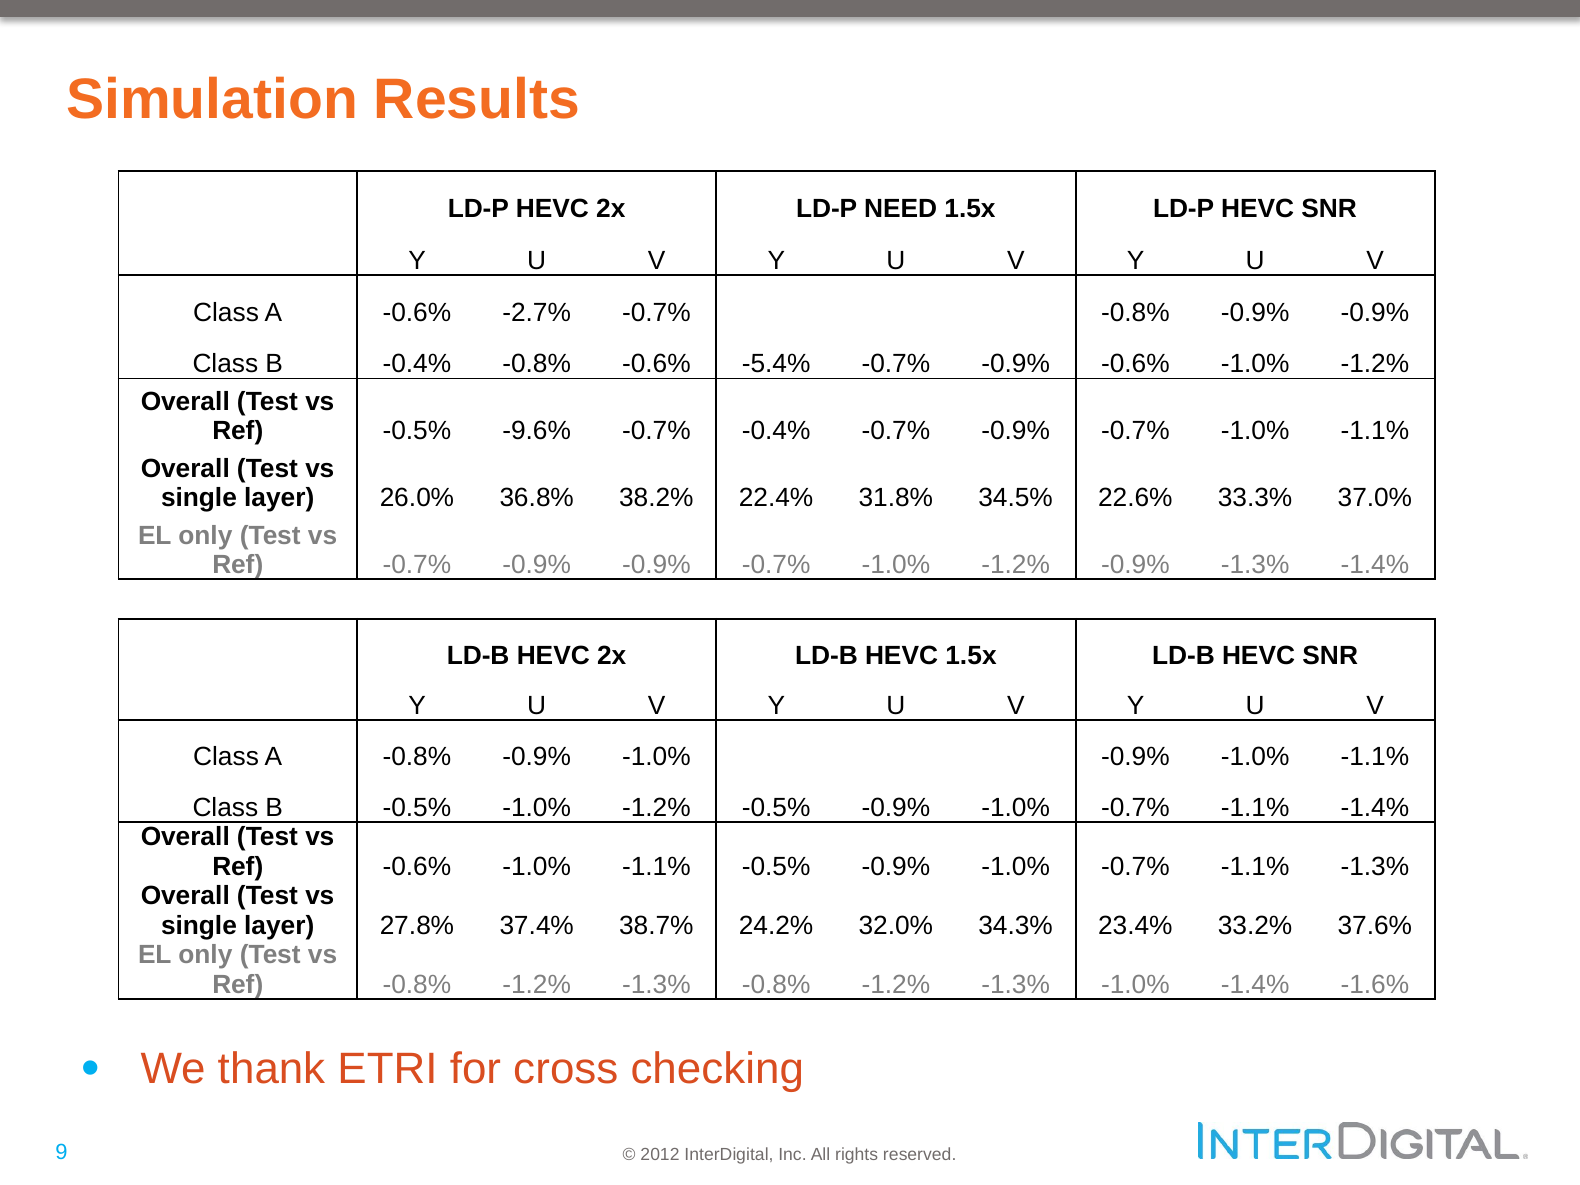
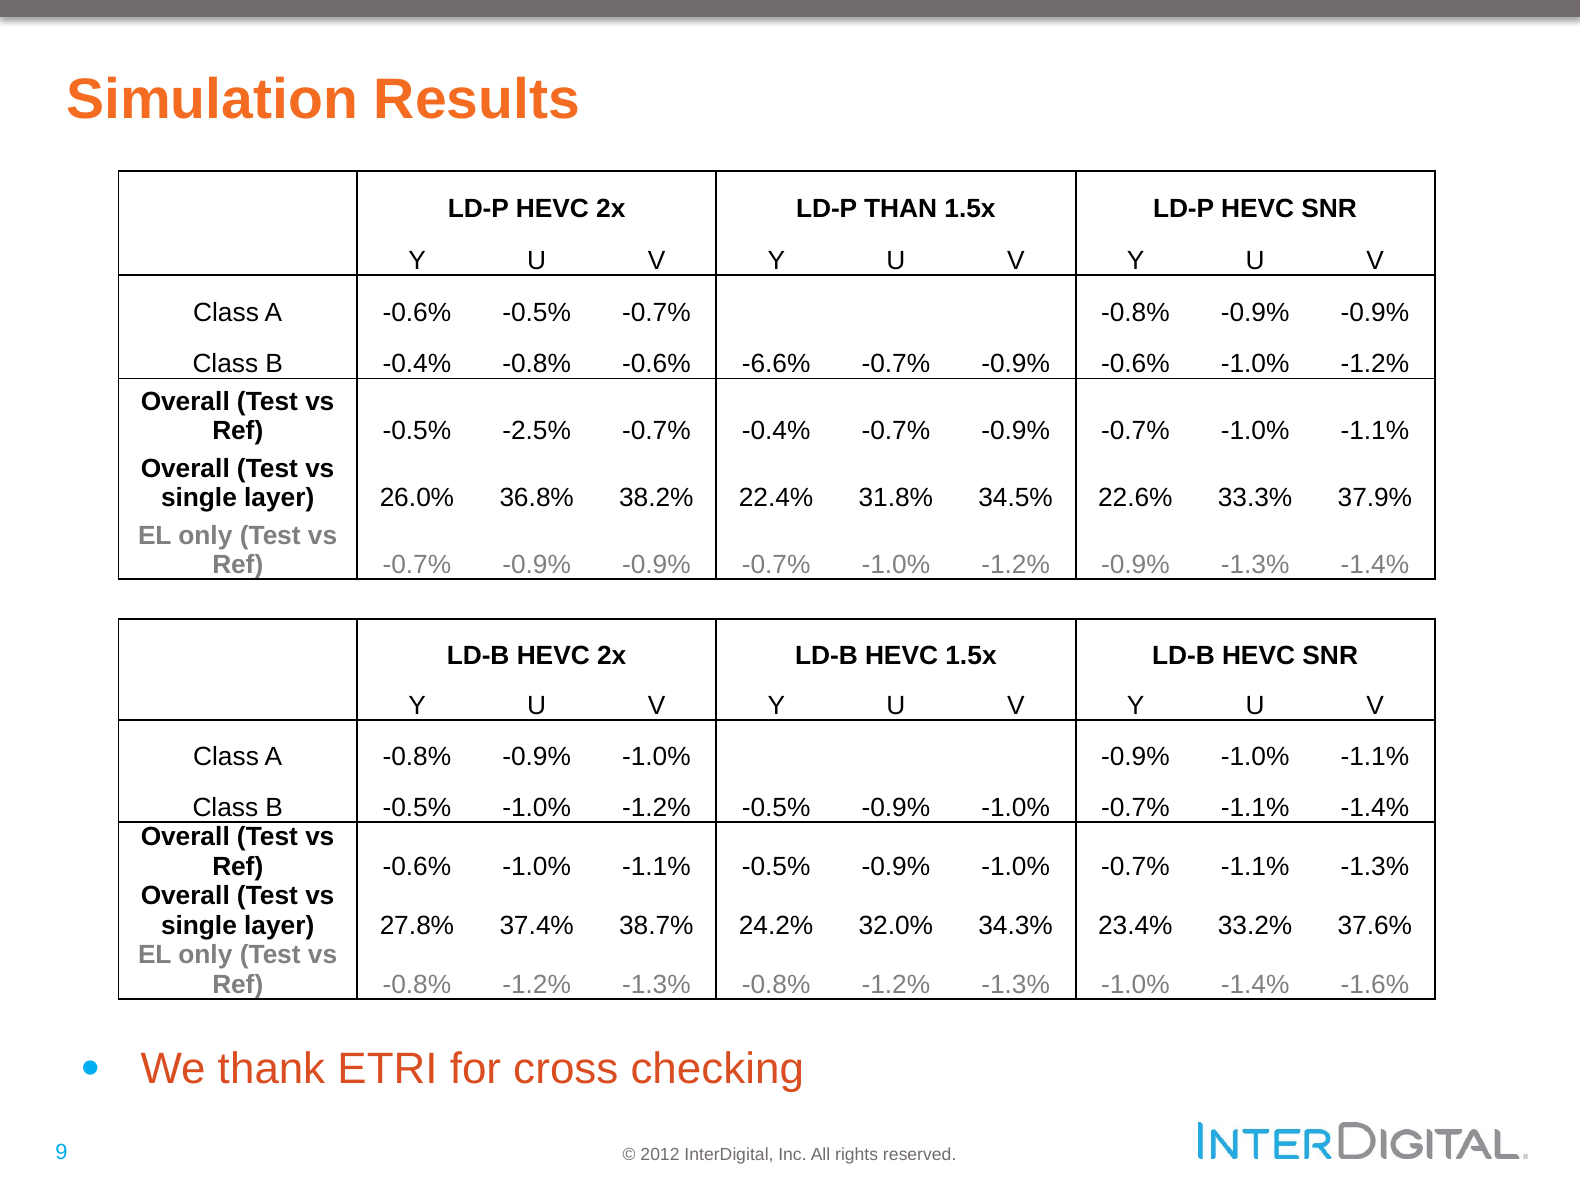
NEED: NEED -> THAN
-0.6% -2.7%: -2.7% -> -0.5%
-5.4%: -5.4% -> -6.6%
-9.6%: -9.6% -> -2.5%
37.0%: 37.0% -> 37.9%
